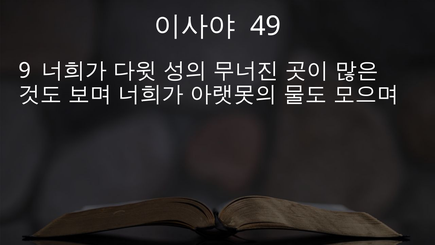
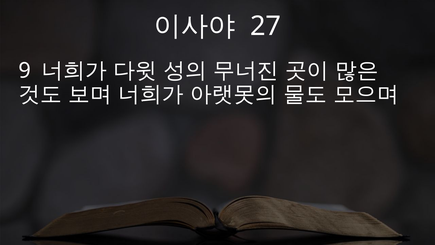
49: 49 -> 27
